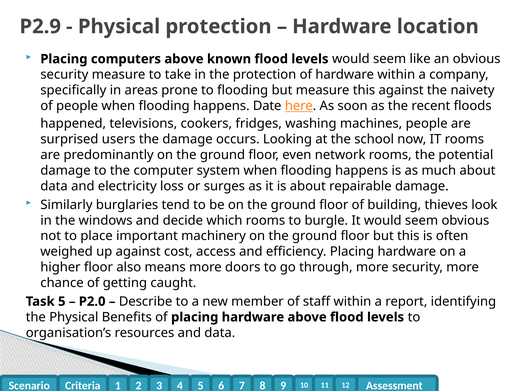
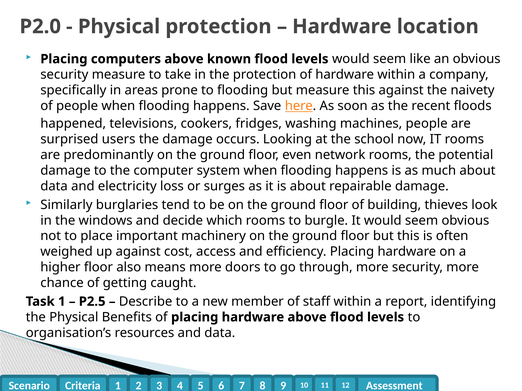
P2.9: P2.9 -> P2.0
Date: Date -> Save
Task 5: 5 -> 1
P2.0: P2.0 -> P2.5
